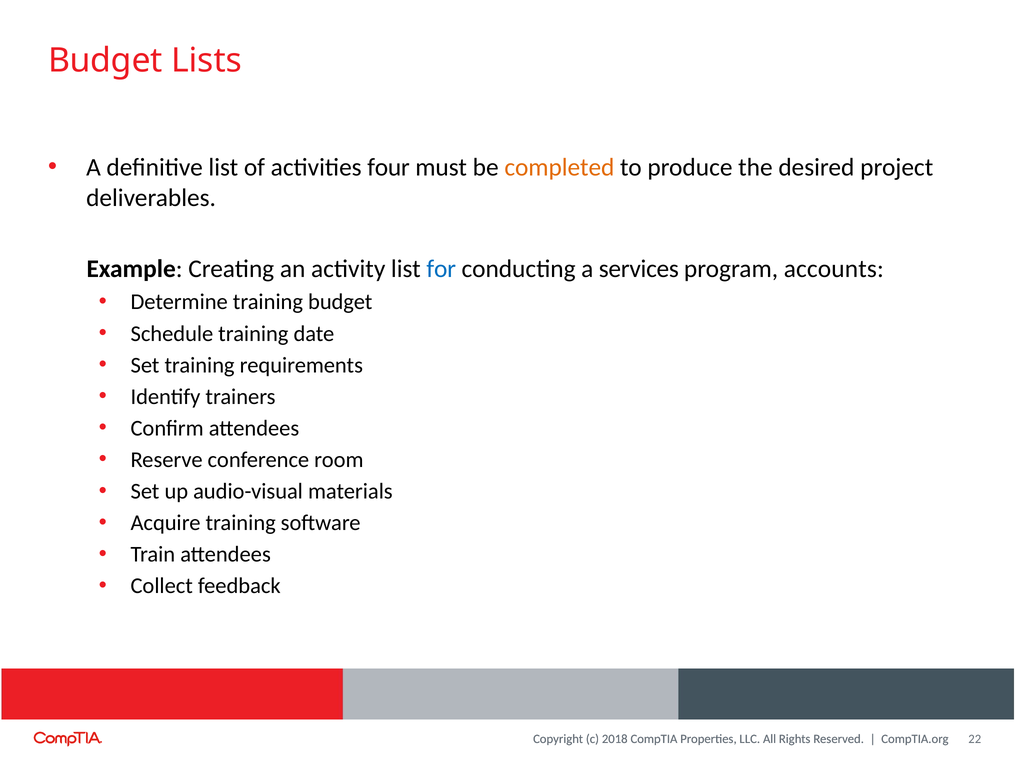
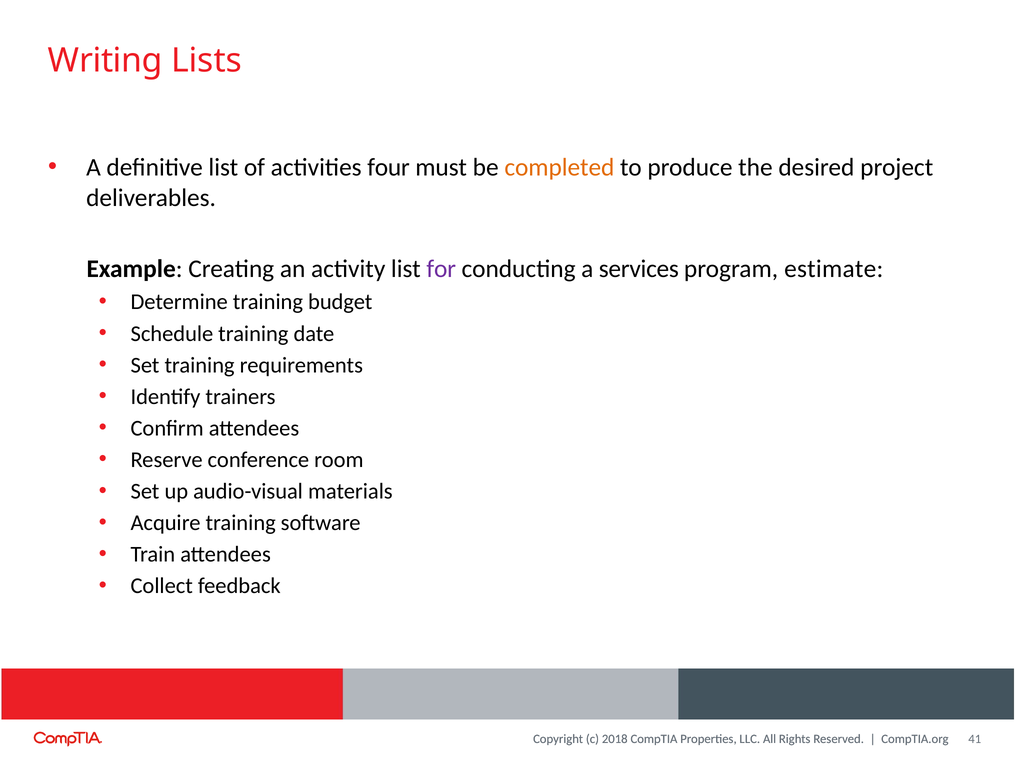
Budget at (105, 60): Budget -> Writing
for colour: blue -> purple
accounts: accounts -> estimate
22: 22 -> 41
